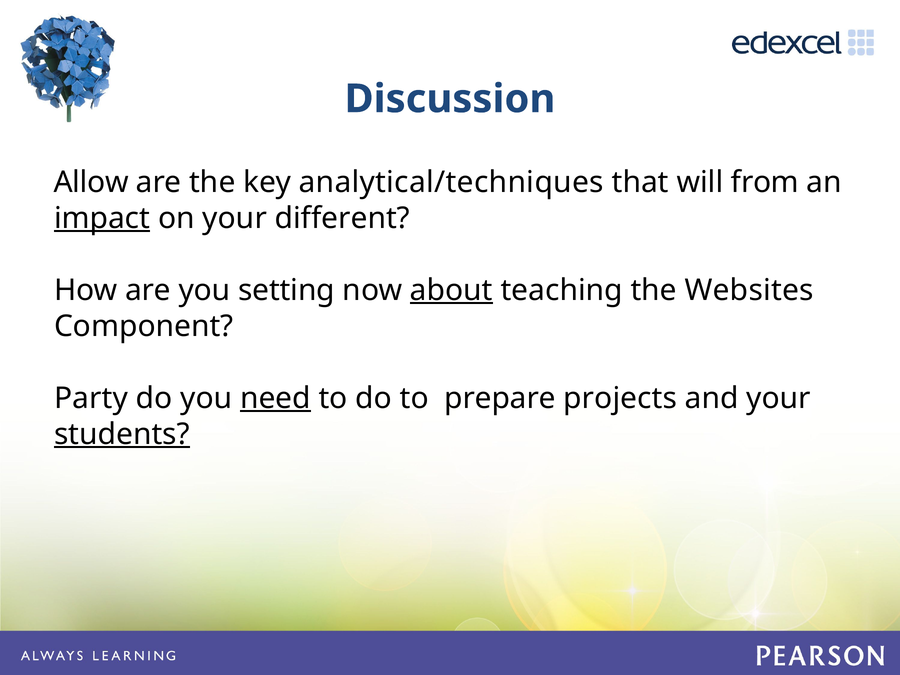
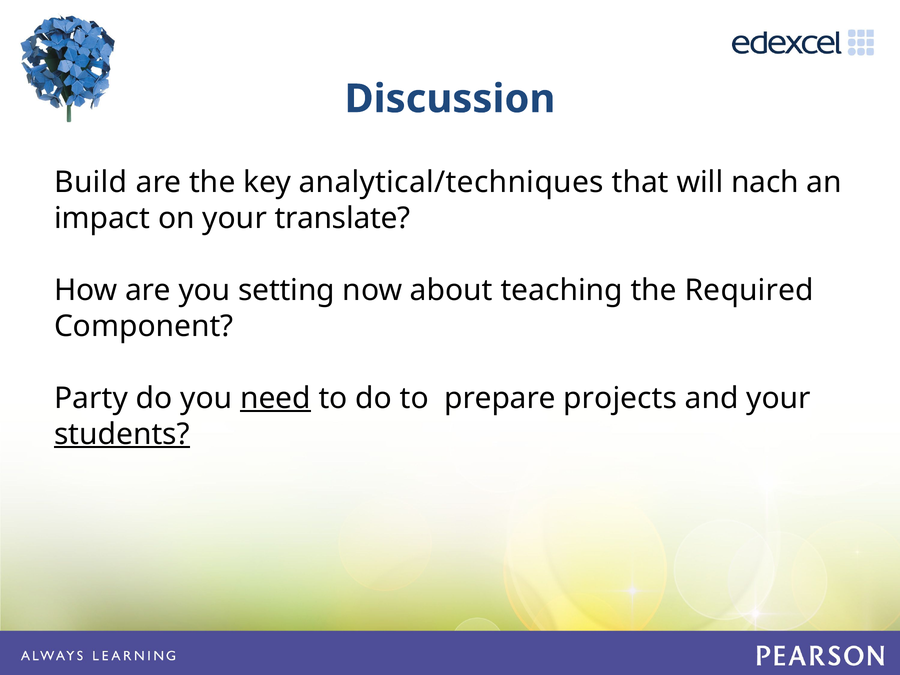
Allow: Allow -> Build
from: from -> nach
impact underline: present -> none
different: different -> translate
about underline: present -> none
Websites: Websites -> Required
